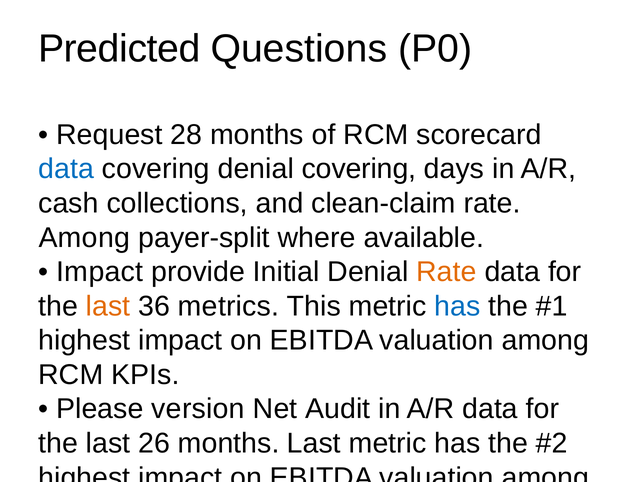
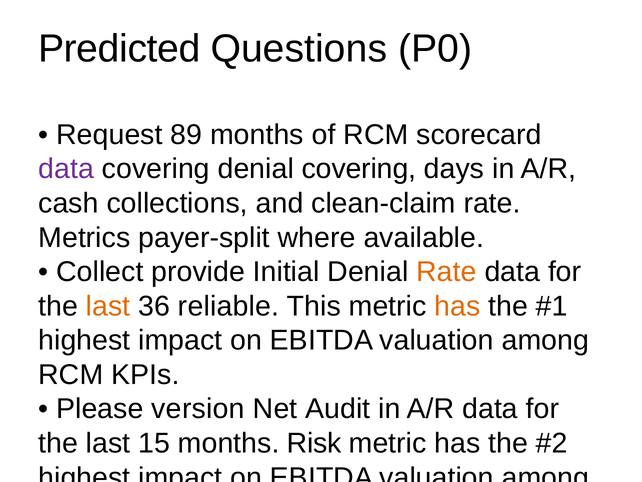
28: 28 -> 89
data at (66, 169) colour: blue -> purple
Among at (84, 237): Among -> Metrics
Impact at (100, 272): Impact -> Collect
metrics: metrics -> reliable
has at (457, 306) colour: blue -> orange
26: 26 -> 15
months Last: Last -> Risk
